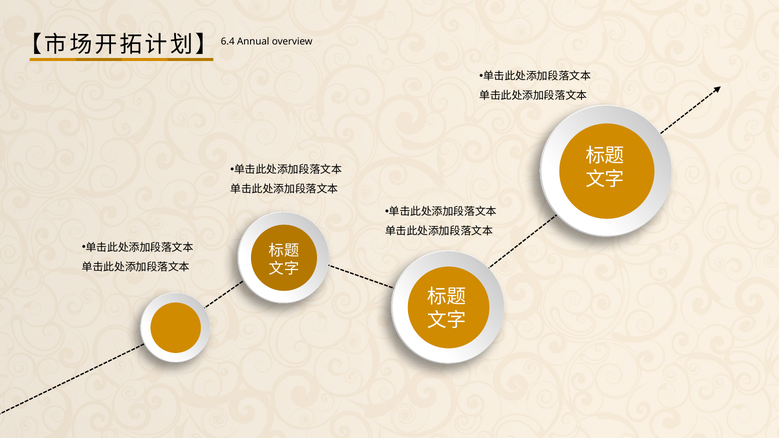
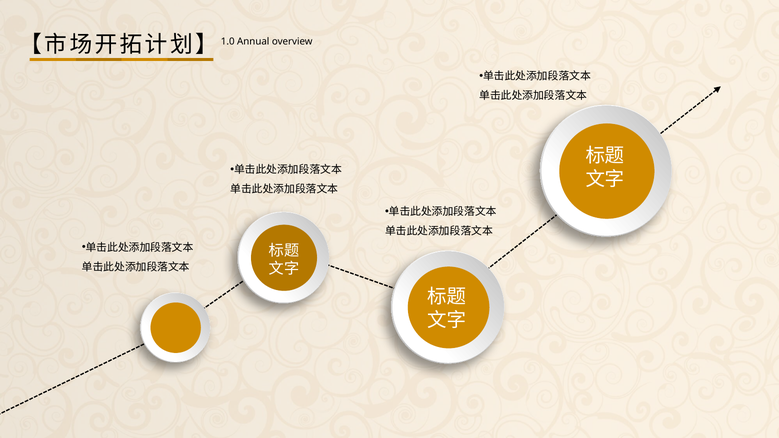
6.4: 6.4 -> 1.0
